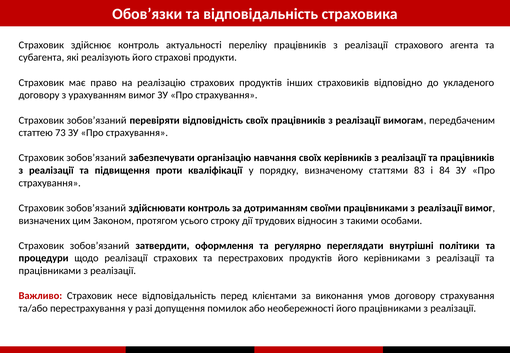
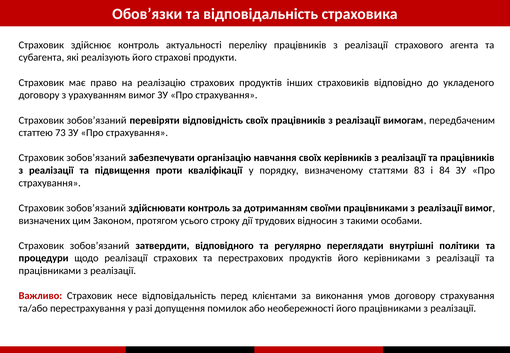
оформлення: оформлення -> відповідного
